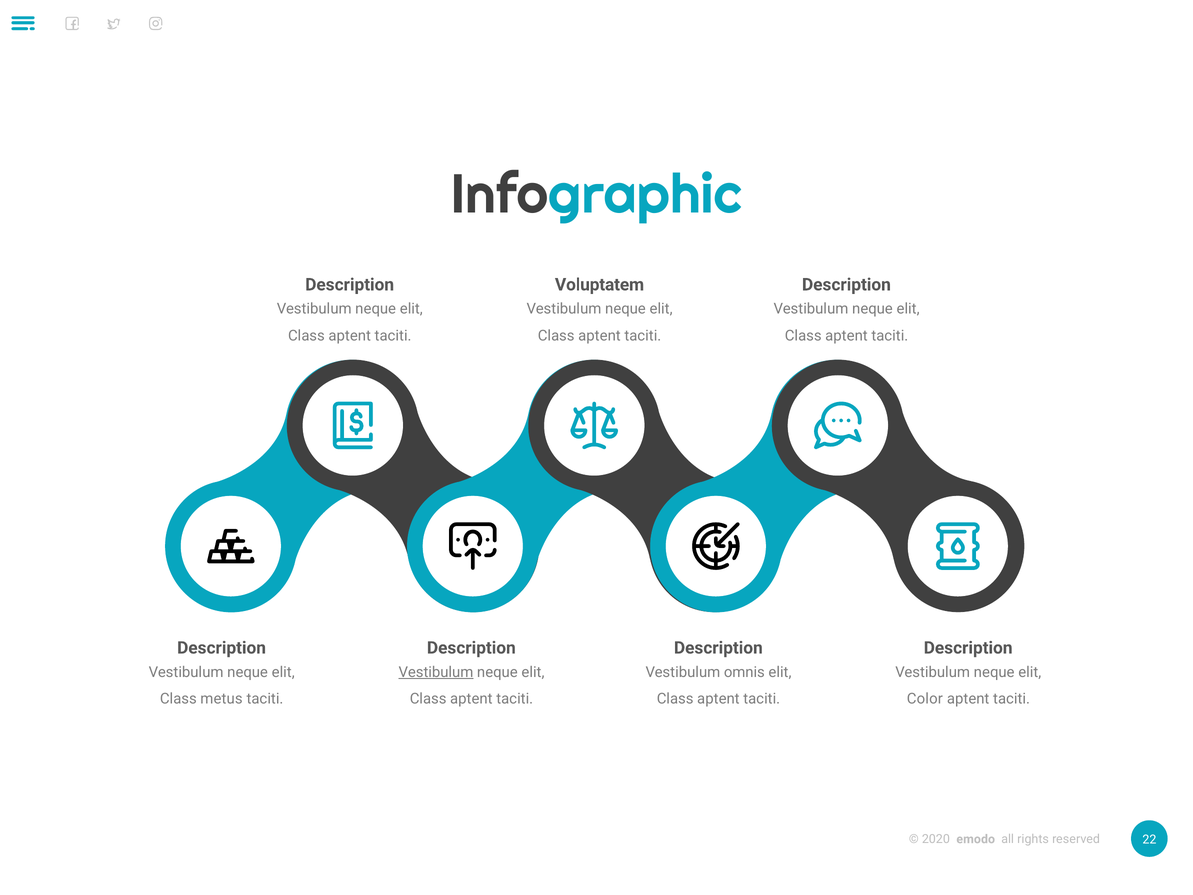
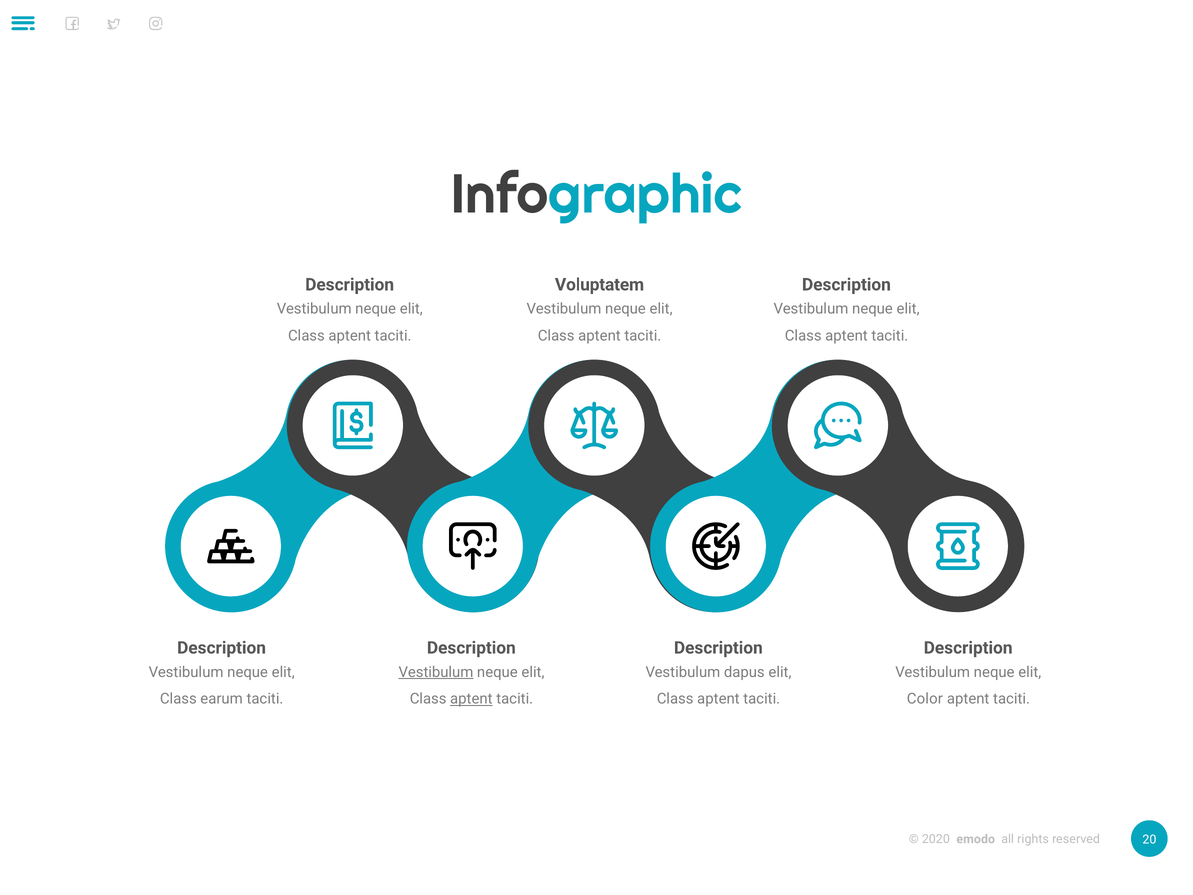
omnis: omnis -> dapus
metus: metus -> earum
aptent at (471, 699) underline: none -> present
22: 22 -> 20
